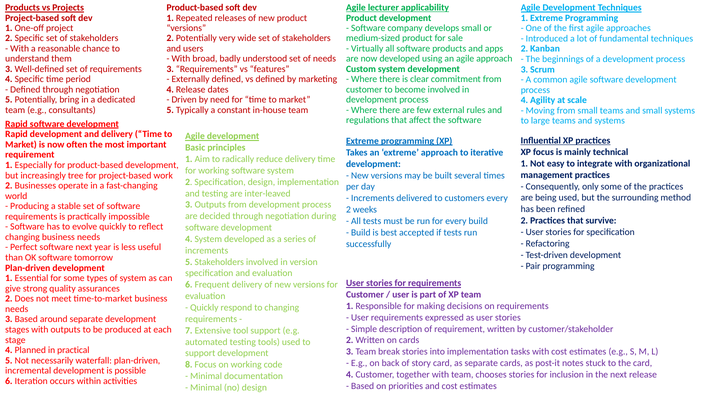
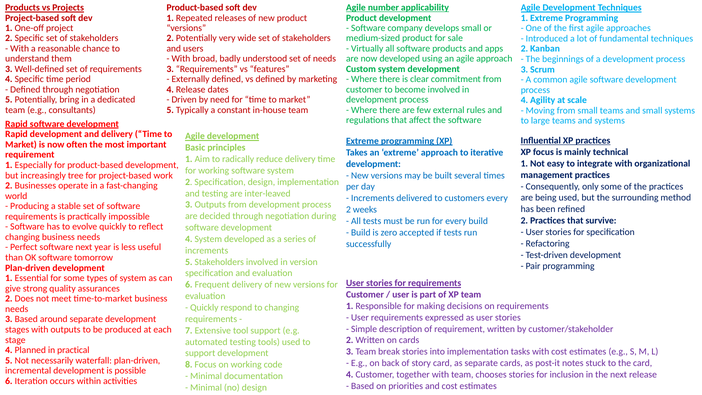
lecturer: lecturer -> number
best: best -> zero
